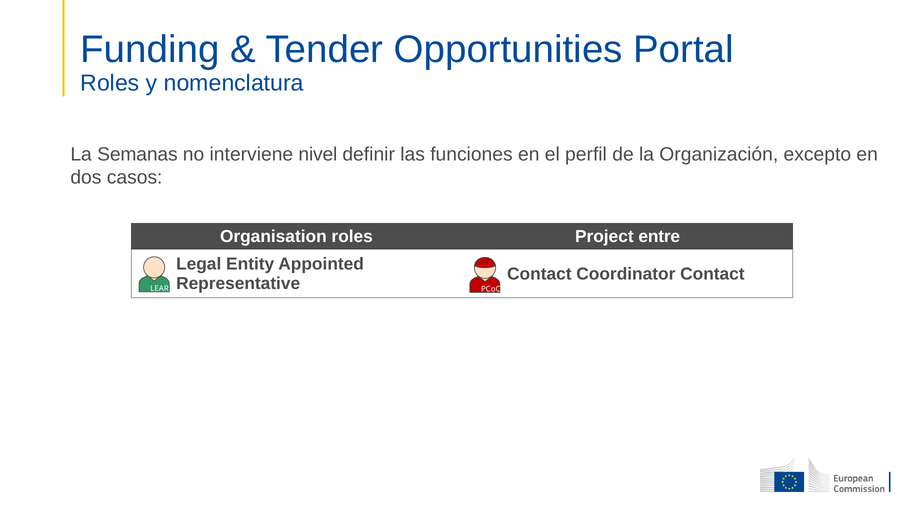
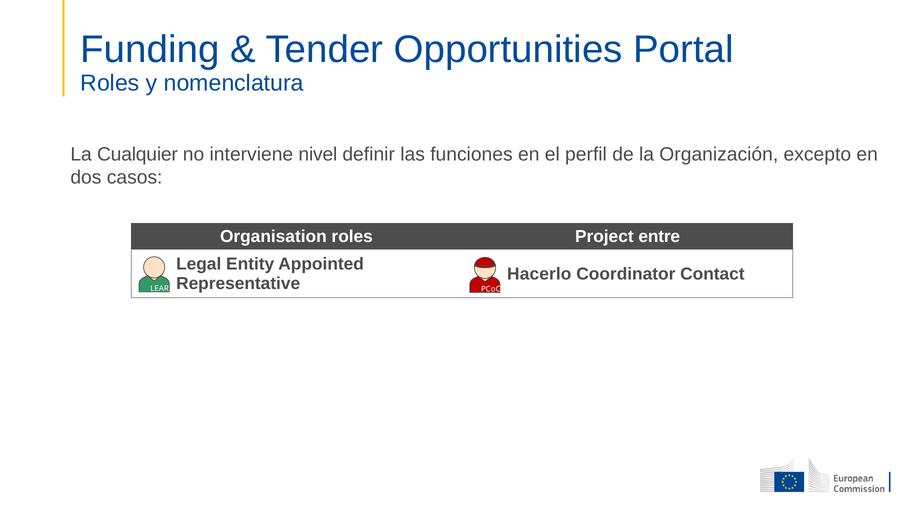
Semanas: Semanas -> Cualquier
Contact at (539, 274): Contact -> Hacerlo
